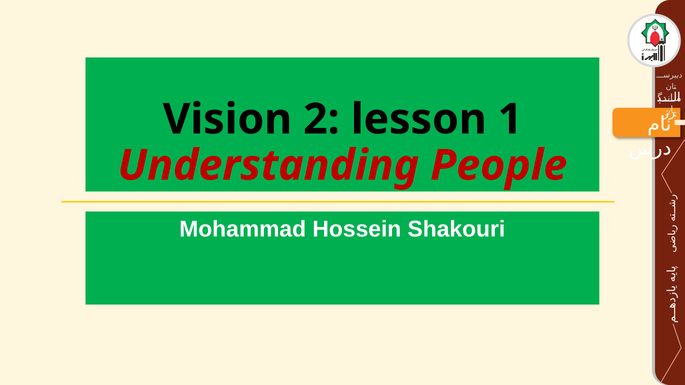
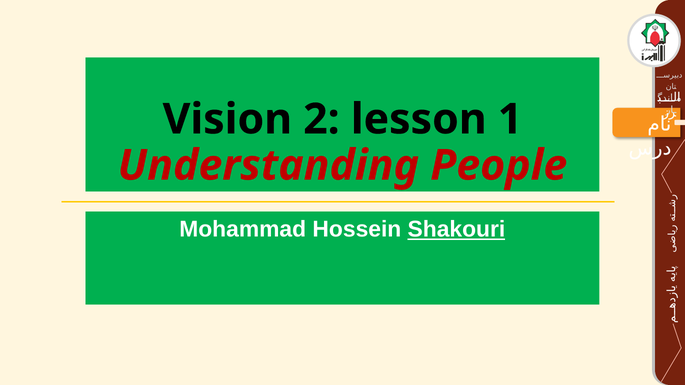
Shakouri underline: none -> present
